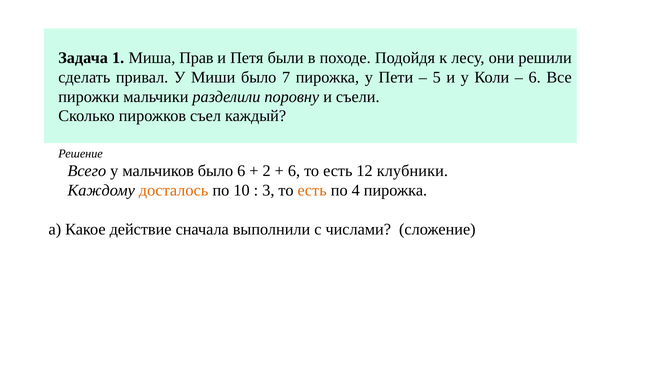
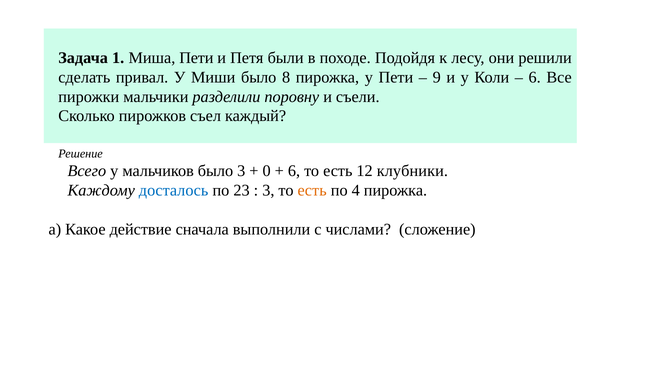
Миша Прав: Прав -> Пети
7: 7 -> 8
5: 5 -> 9
было 6: 6 -> 3
2: 2 -> 0
досталось colour: orange -> blue
10: 10 -> 23
